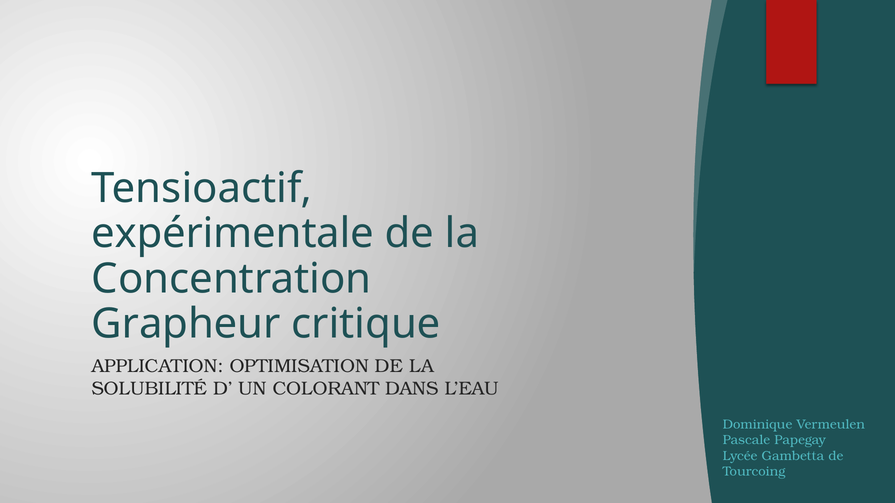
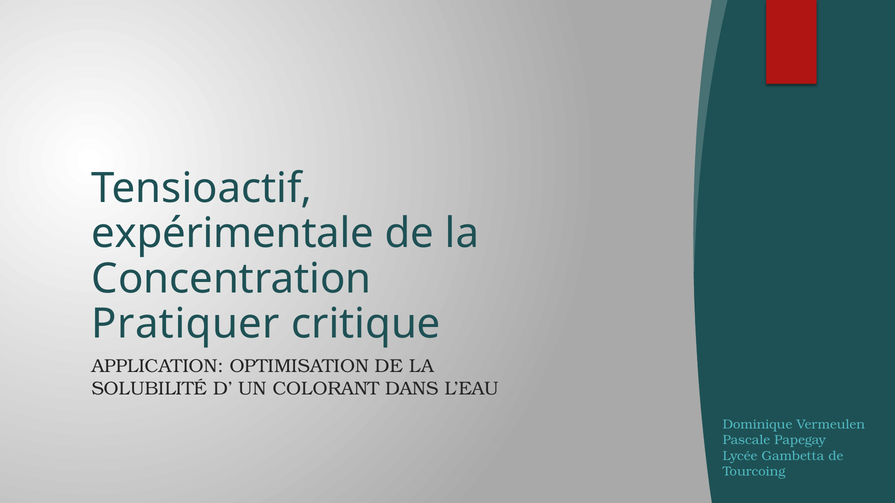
Grapheur: Grapheur -> Pratiquer
